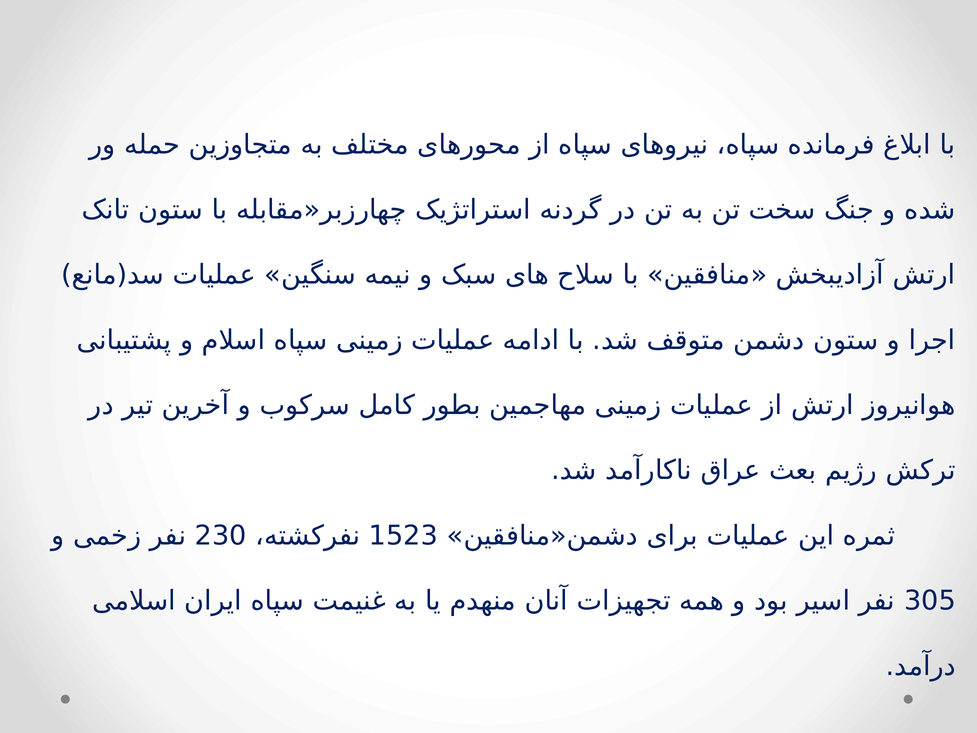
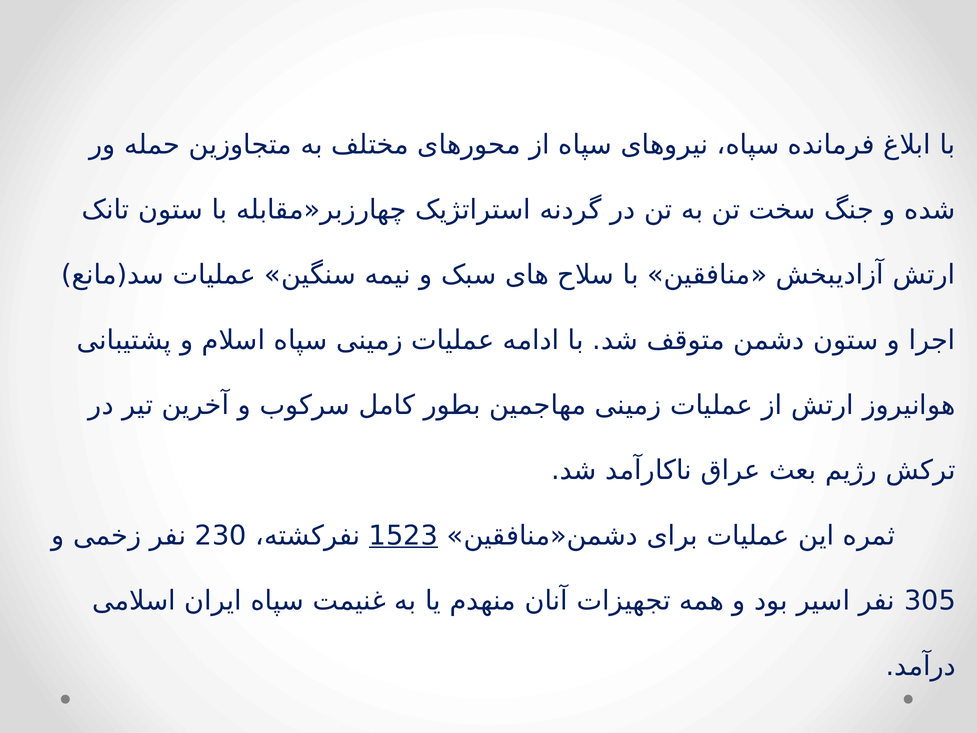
1523 underline: none -> present
